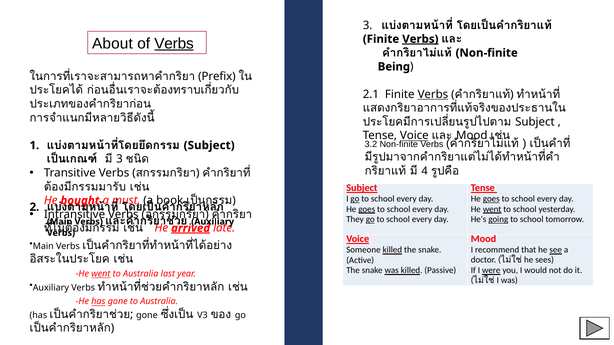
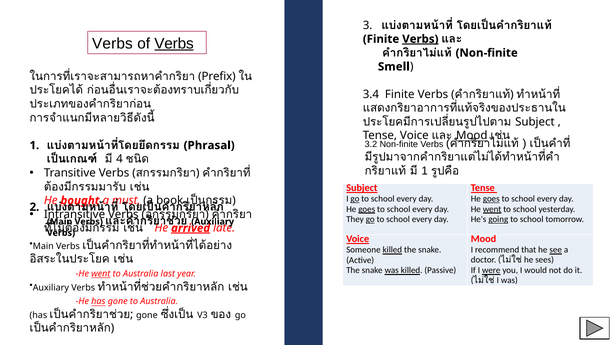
About at (112, 44): About -> Verbs
Being: Being -> Smell
2.1: 2.1 -> 3.4
Verbs at (433, 94) underline: present -> none
Voice at (414, 136) underline: present -> none
Mood at (472, 136) underline: none -> present
Subject at (209, 145): Subject -> Phrasal
3 at (120, 159): 3 -> 4
4 at (425, 171): 4 -> 1
